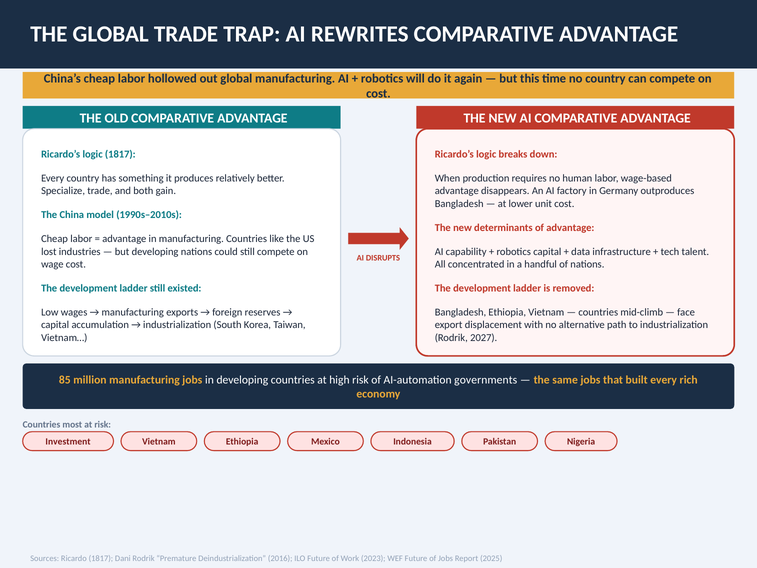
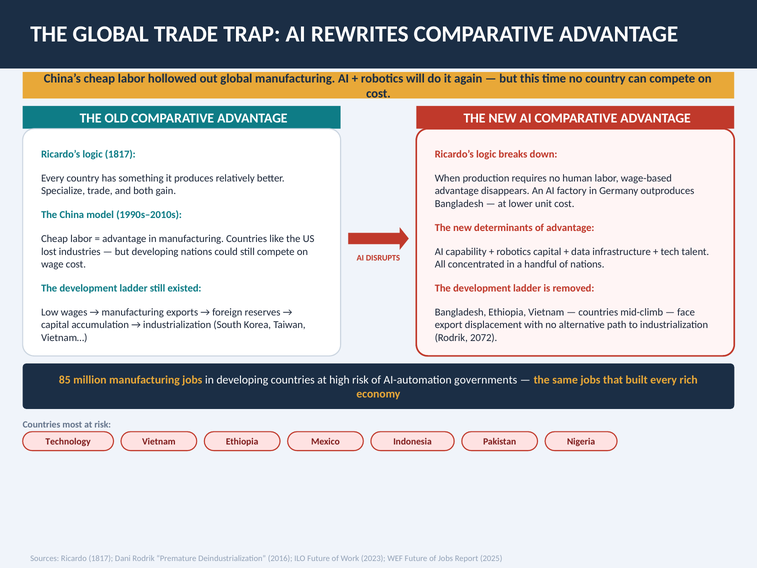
2027: 2027 -> 2072
Investment: Investment -> Technology
